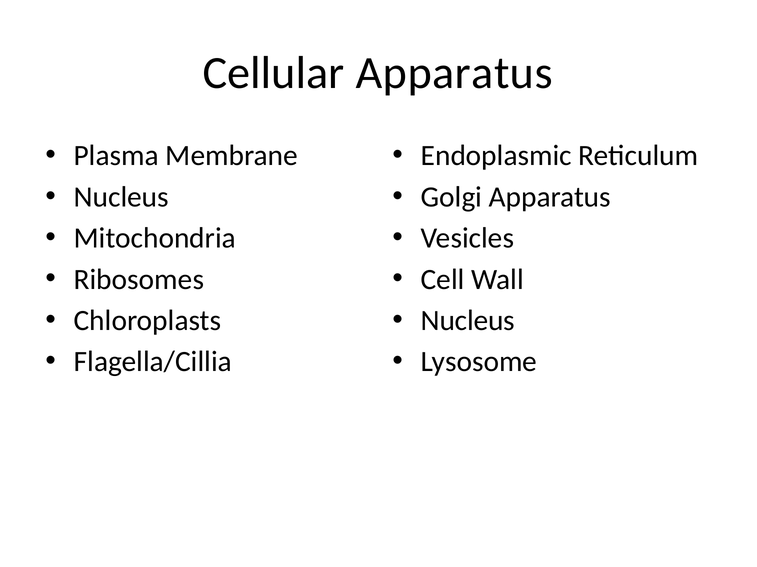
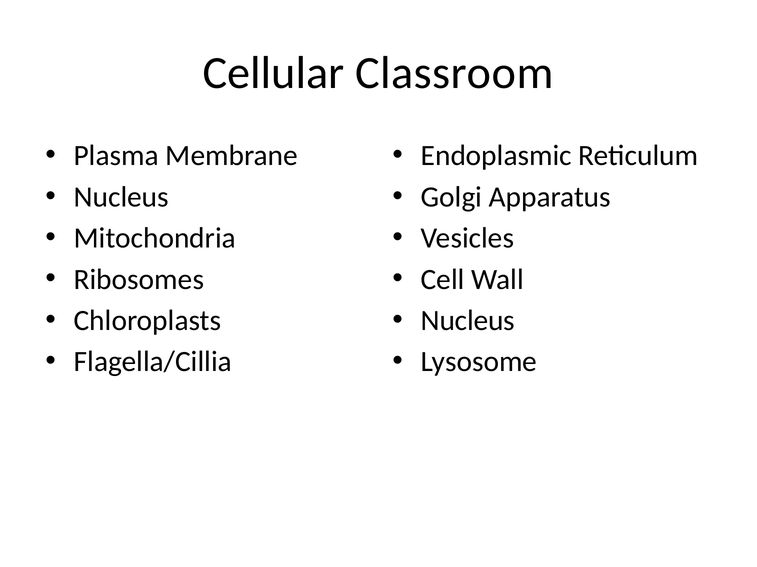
Cellular Apparatus: Apparatus -> Classroom
